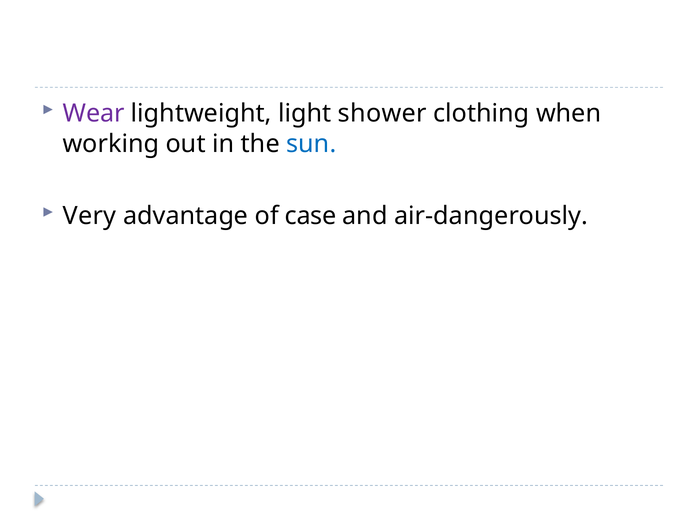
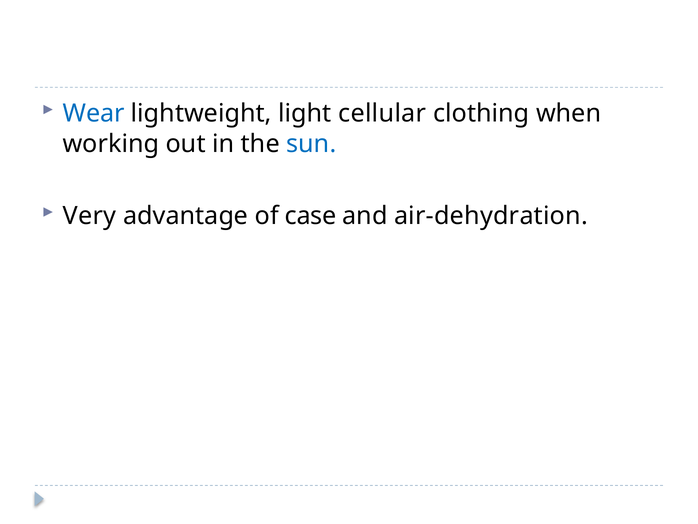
Wear colour: purple -> blue
shower: shower -> cellular
air-dangerously: air-dangerously -> air-dehydration
